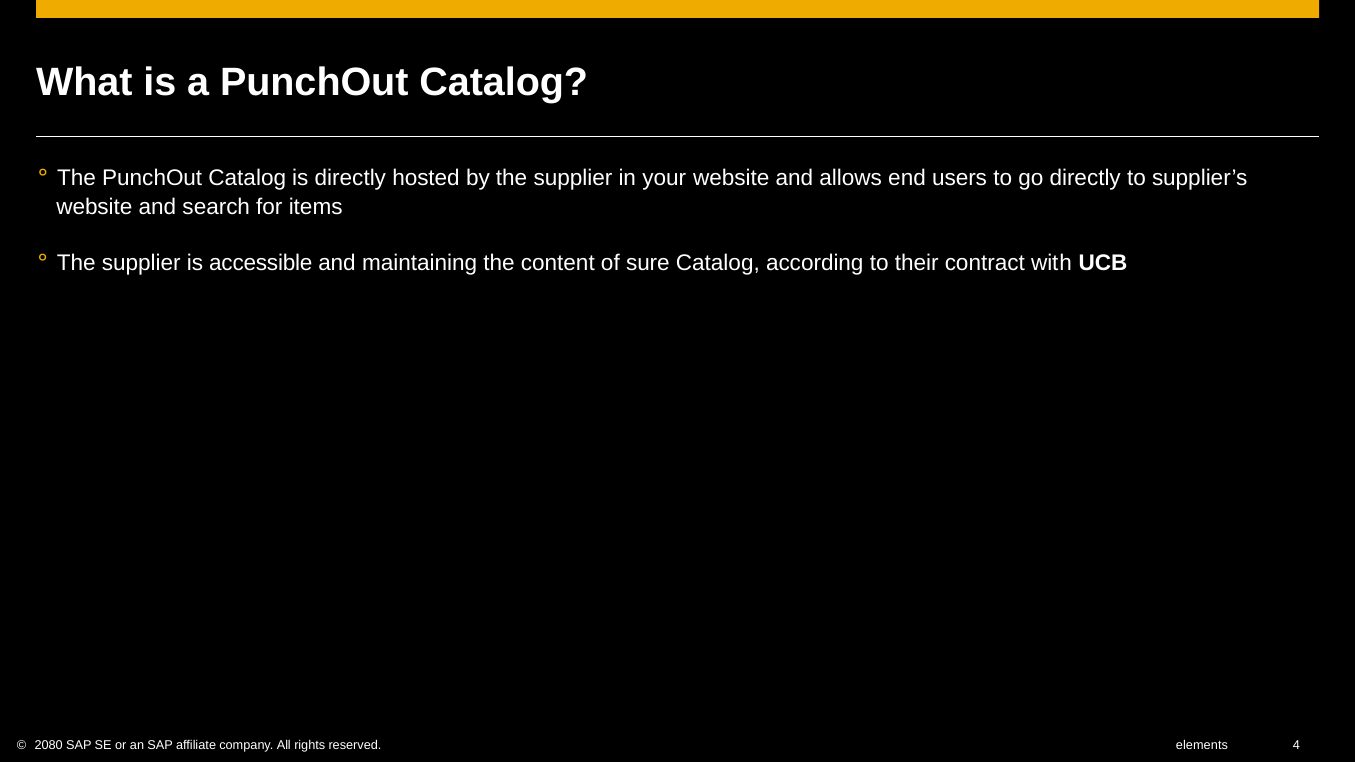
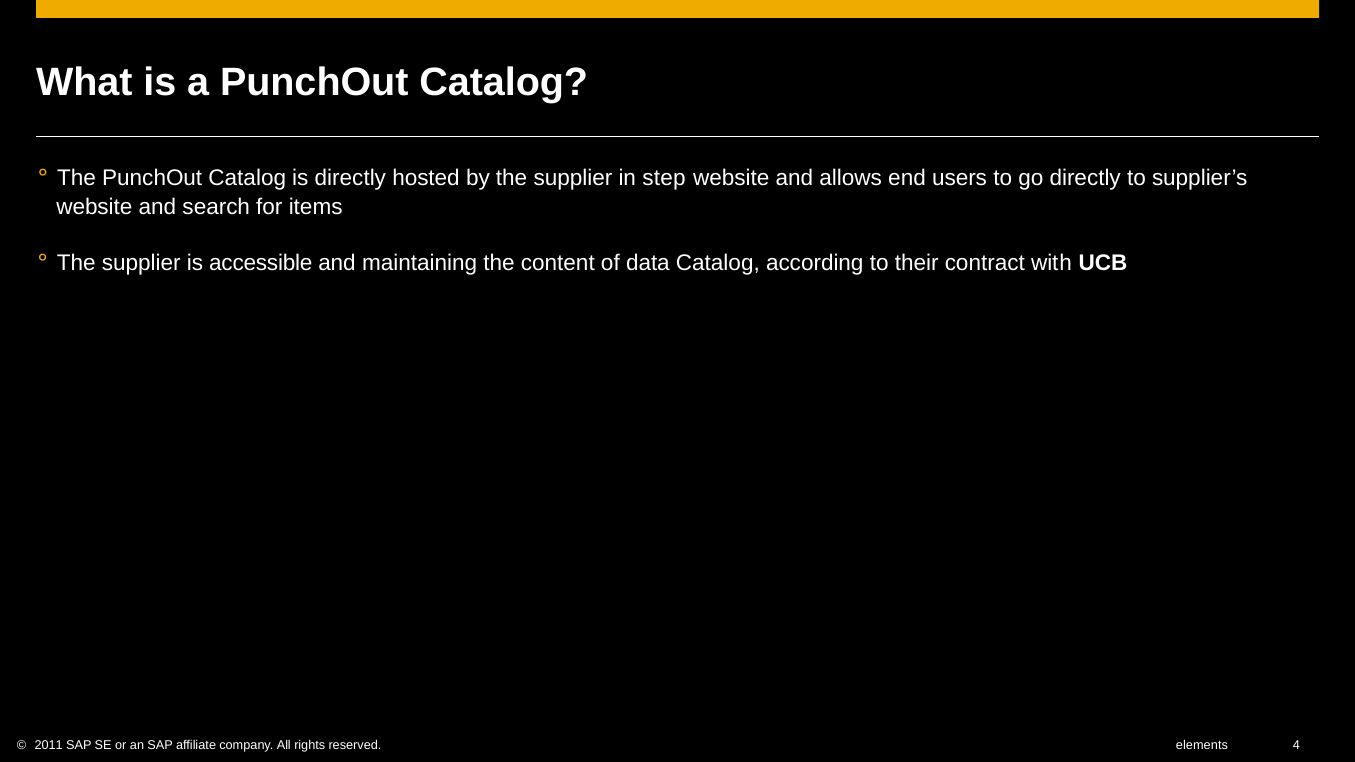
your: your -> step
sure: sure -> data
2080: 2080 -> 2011
